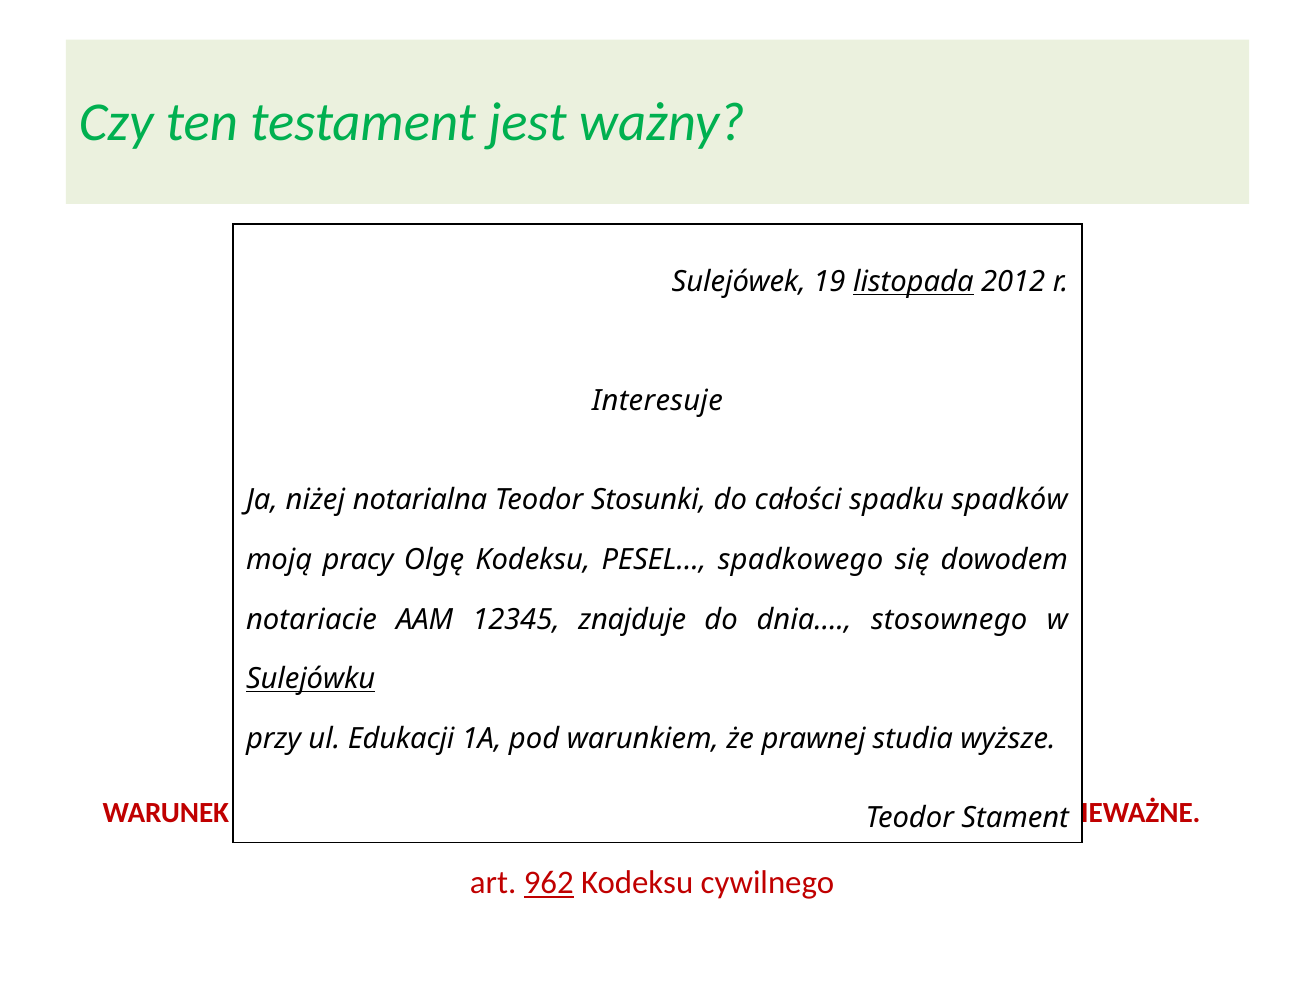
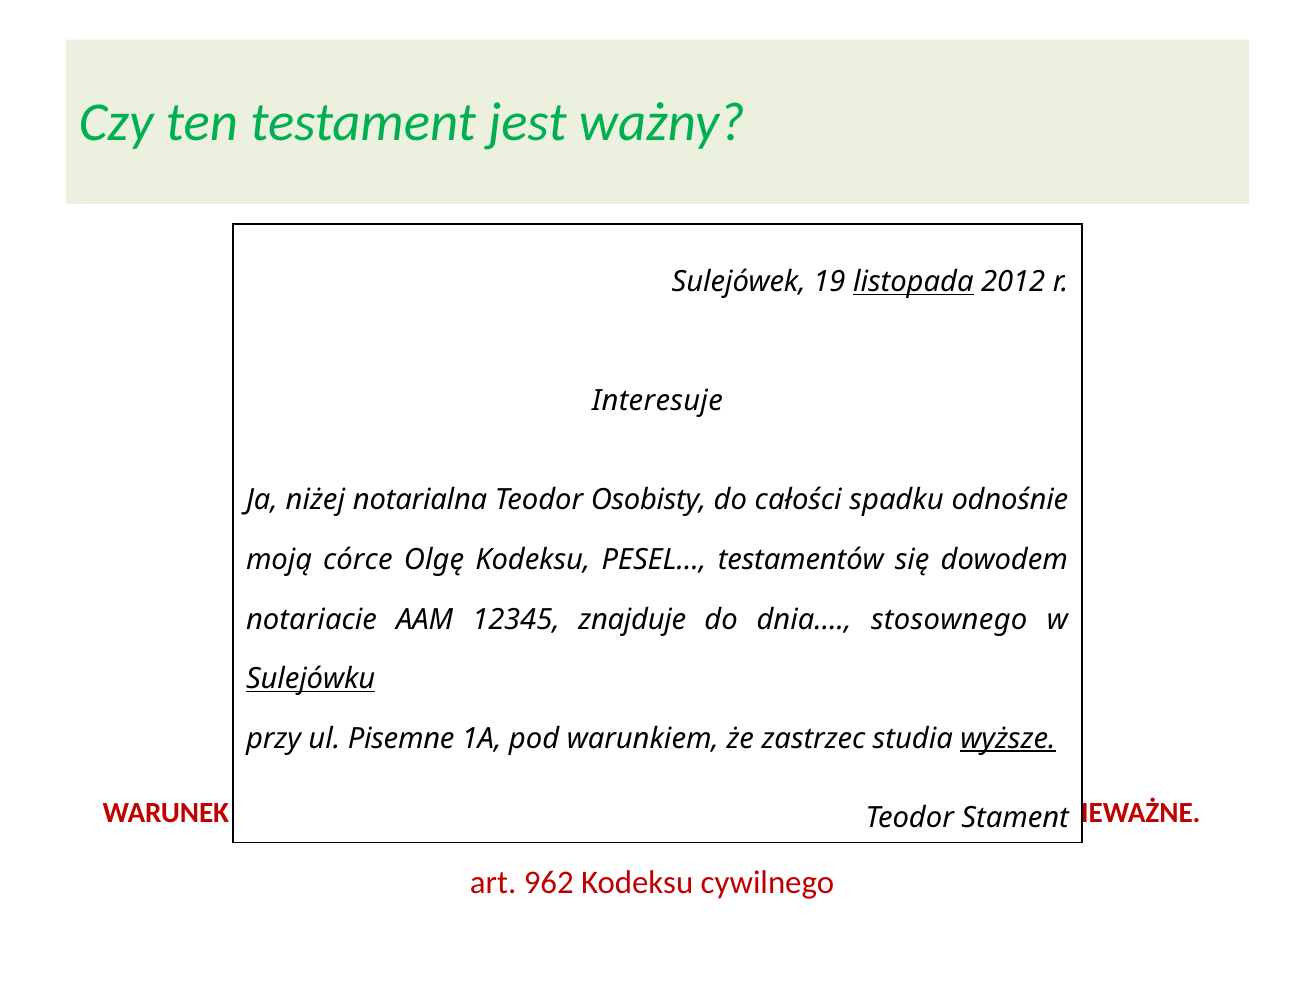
Stosunki: Stosunki -> Osobisty
spadków: spadków -> odnośnie
pracy: pracy -> córce
spadkowego: spadkowego -> testamentów
Edukacji: Edukacji -> Pisemne
prawnej: prawnej -> zastrzec
wyższe underline: none -> present
962 underline: present -> none
